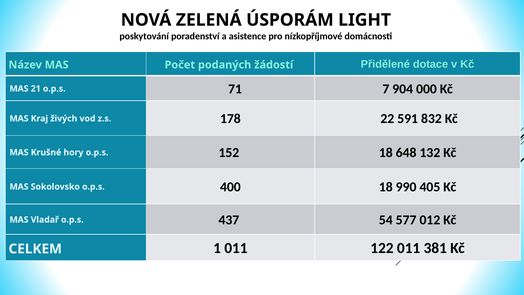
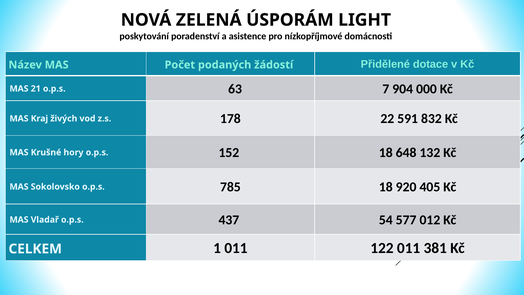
71: 71 -> 63
400: 400 -> 785
990: 990 -> 920
